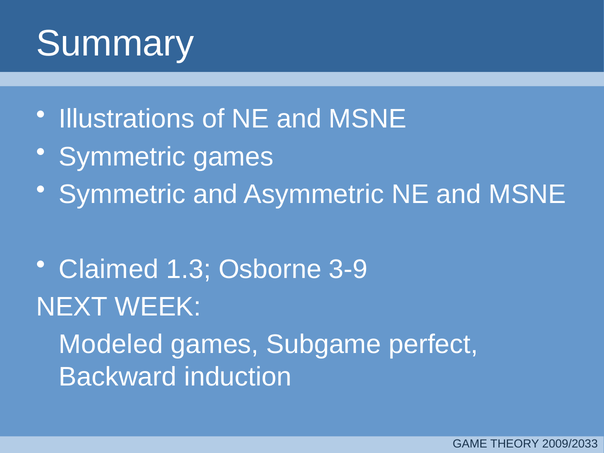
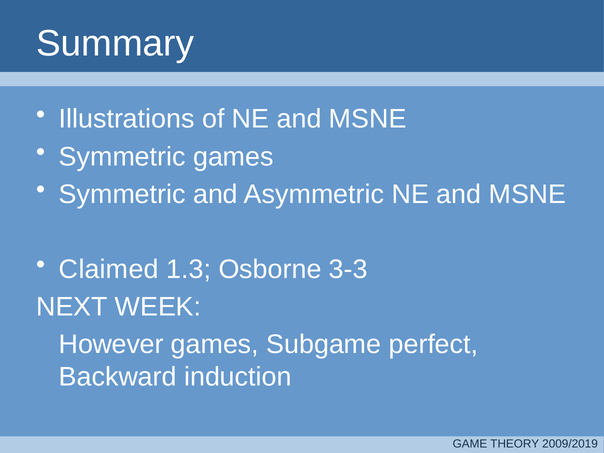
3-9: 3-9 -> 3-3
Modeled: Modeled -> However
2009/2033: 2009/2033 -> 2009/2019
